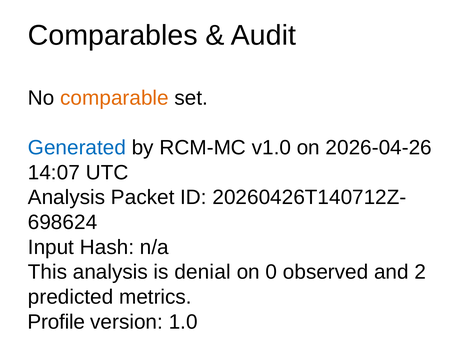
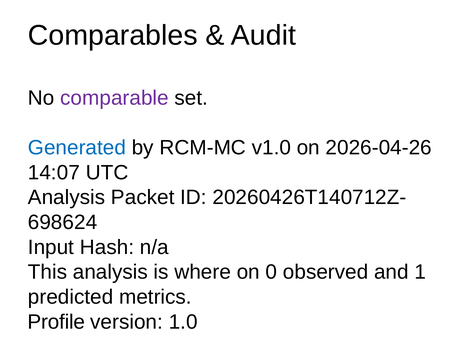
comparable colour: orange -> purple
denial: denial -> where
2: 2 -> 1
